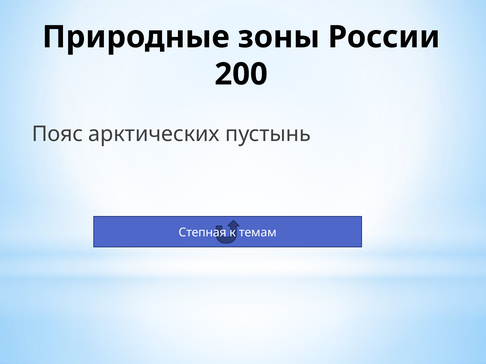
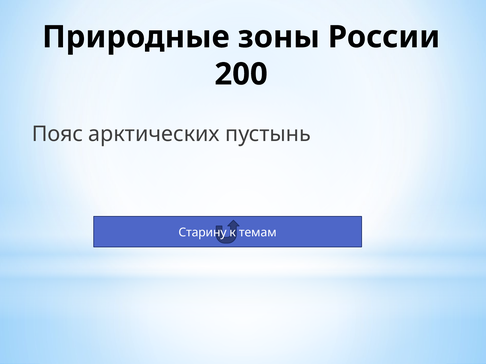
Степная: Степная -> Старину
